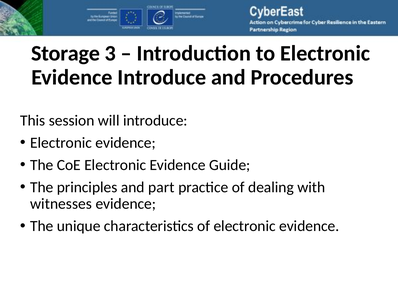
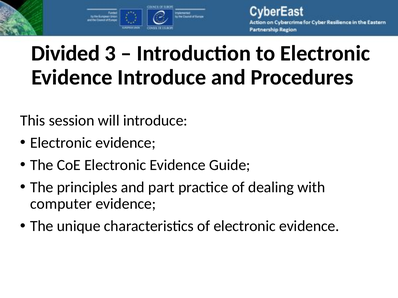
Storage: Storage -> Divided
witnesses: witnesses -> computer
